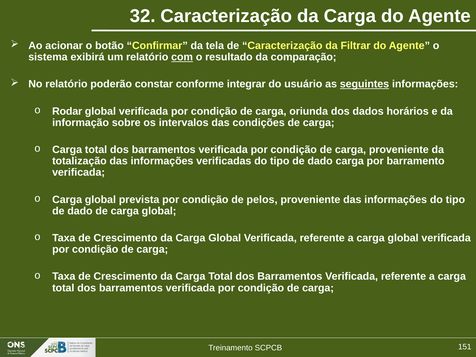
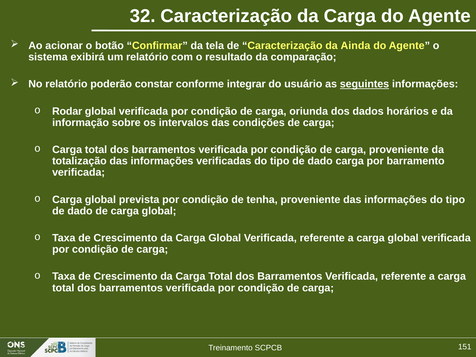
Filtrar: Filtrar -> Ainda
com underline: present -> none
pelos: pelos -> tenha
